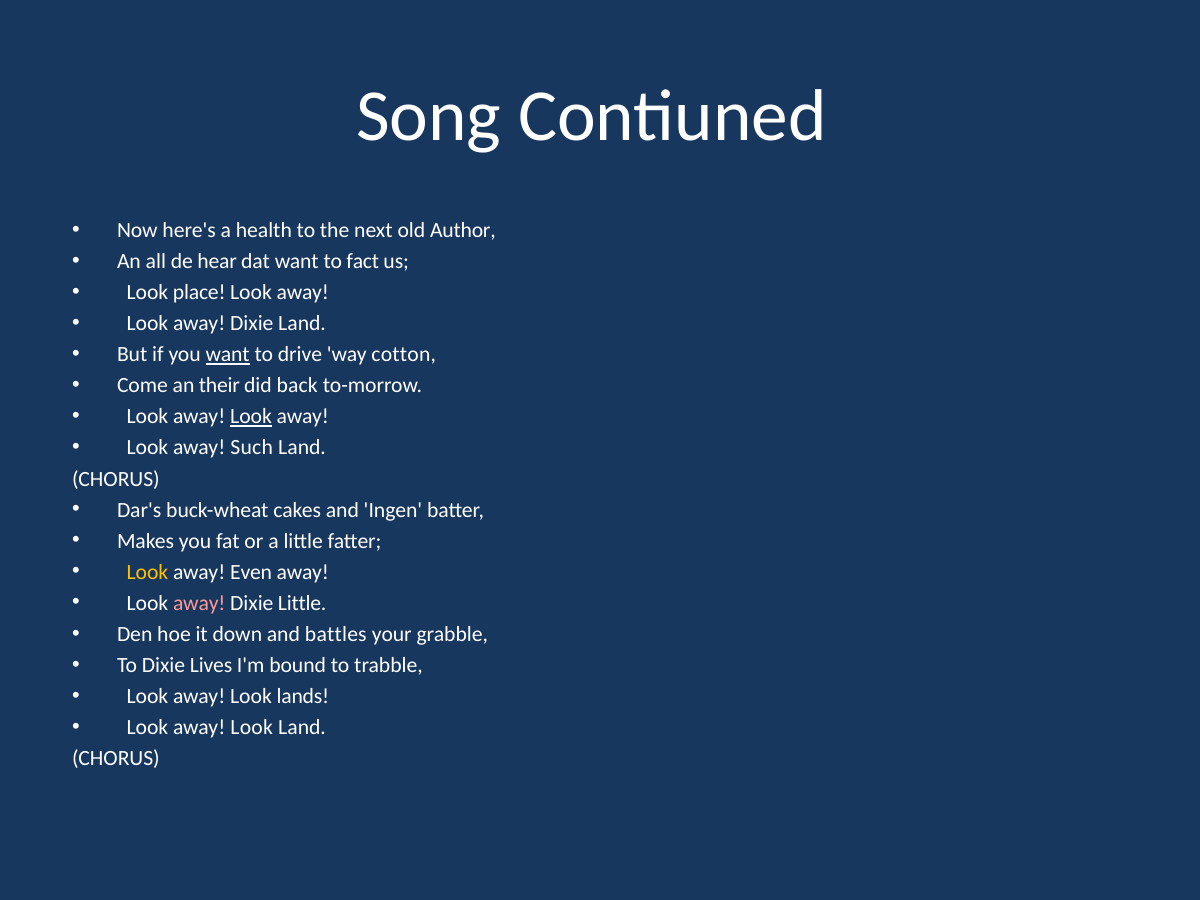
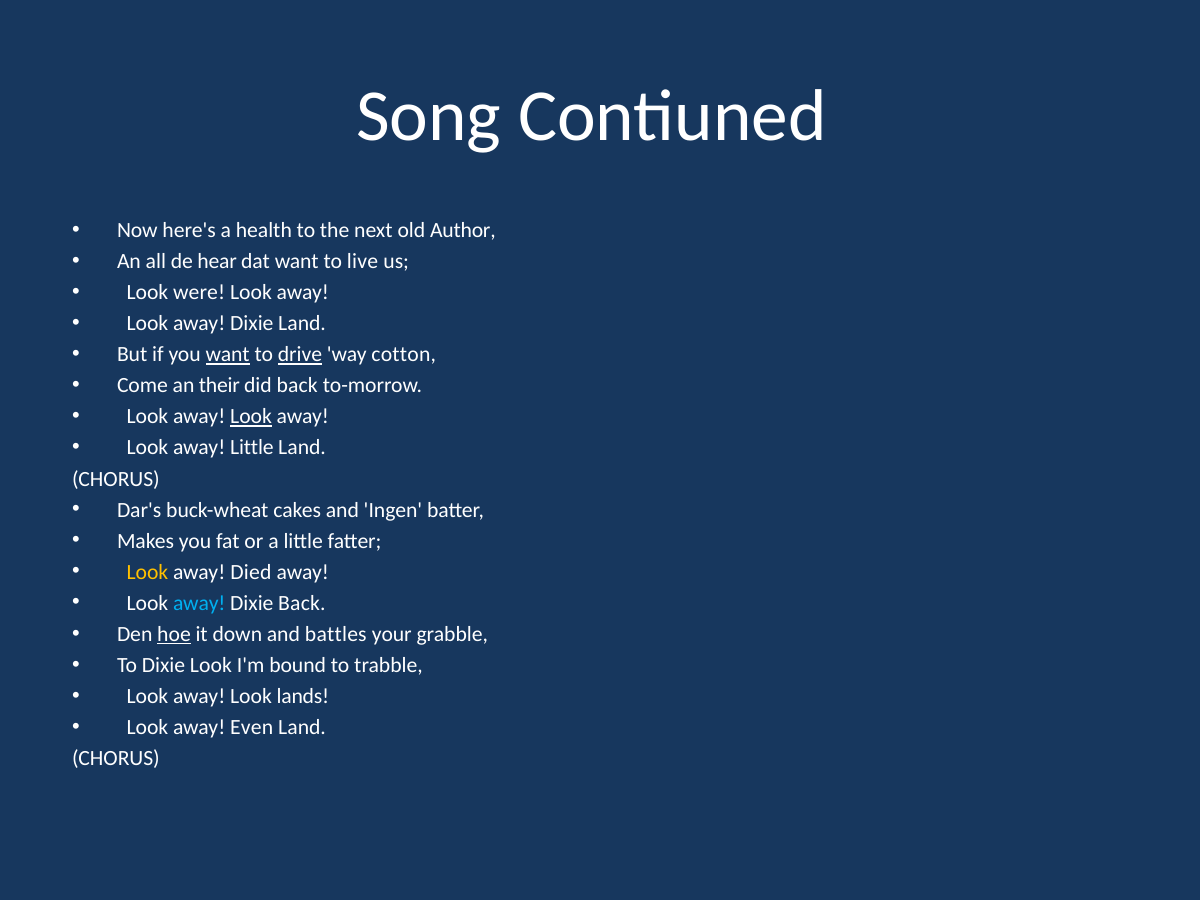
fact: fact -> live
place: place -> were
drive underline: none -> present
away Such: Such -> Little
Even: Even -> Died
away at (199, 603) colour: pink -> light blue
Dixie Little: Little -> Back
hoe underline: none -> present
Dixie Lives: Lives -> Look
Look at (252, 727): Look -> Even
